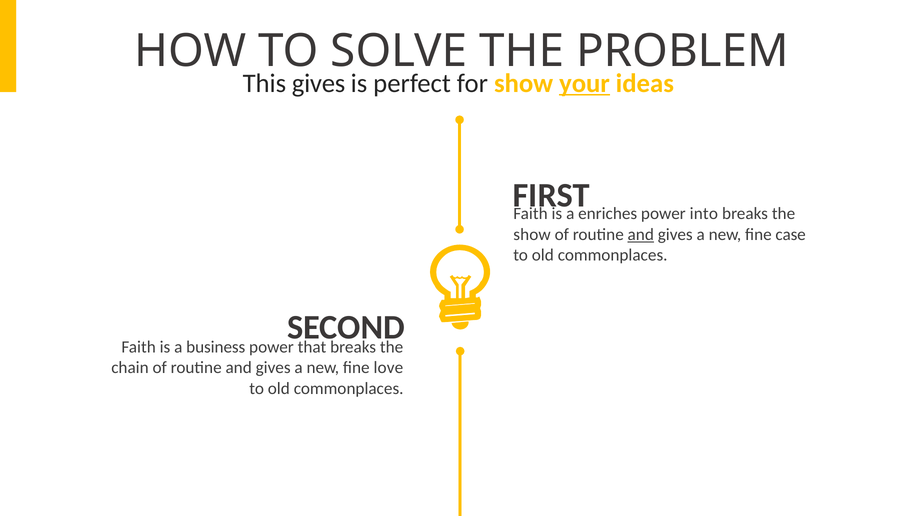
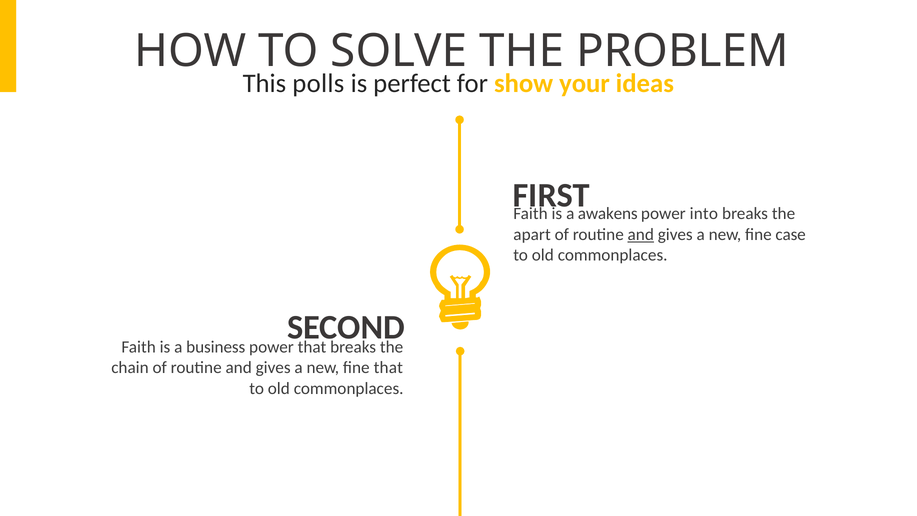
This gives: gives -> polls
your underline: present -> none
enriches: enriches -> awakens
show at (532, 234): show -> apart
fine love: love -> that
